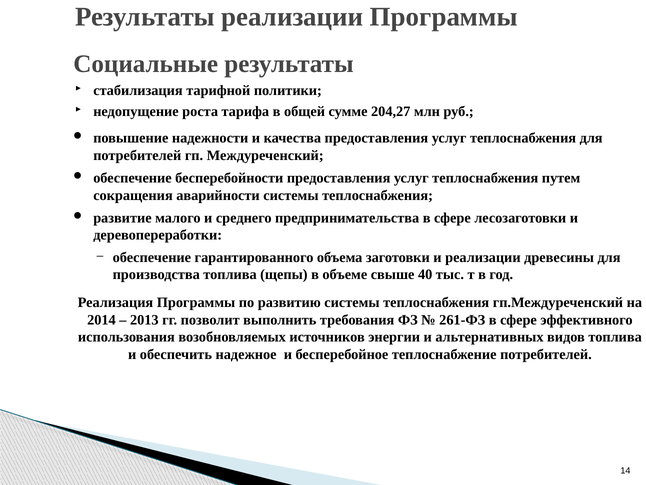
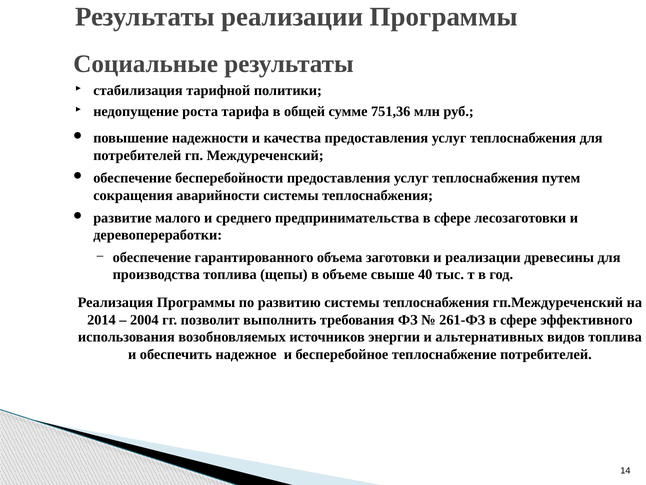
204,27: 204,27 -> 751,36
2013: 2013 -> 2004
